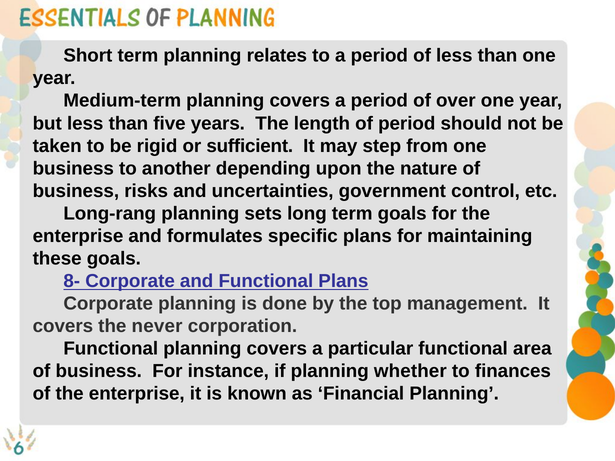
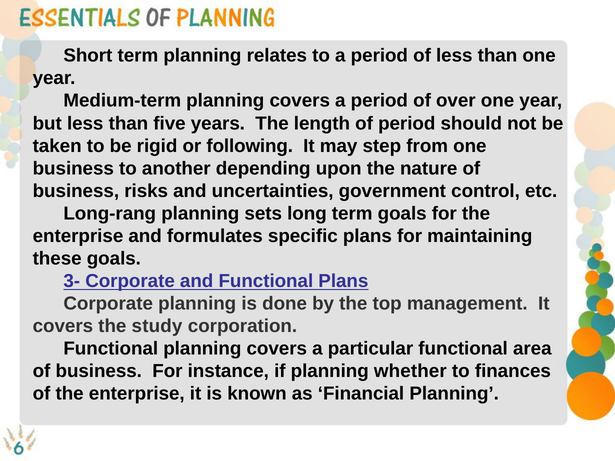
sufficient: sufficient -> following
8-: 8- -> 3-
never: never -> study
